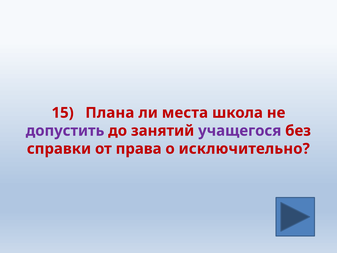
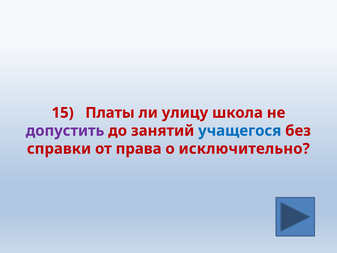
Плана: Плана -> Платы
места: места -> улицу
учащегося colour: purple -> blue
